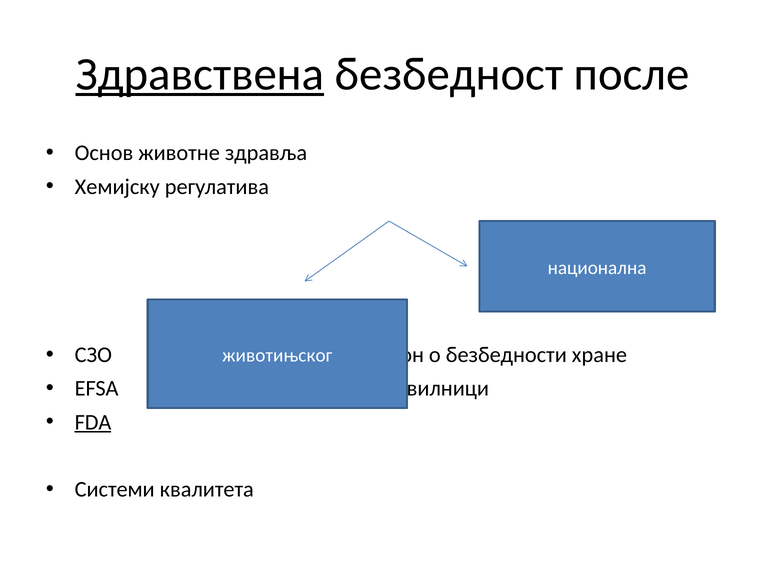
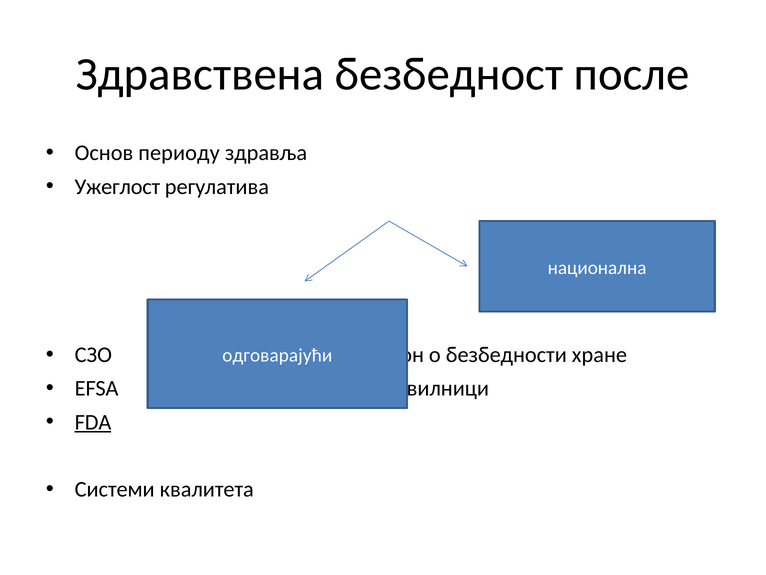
Здравствена underline: present -> none
животне: животне -> периоду
Хемијску: Хемијску -> Ужеглост
животињског: животињског -> одговарајући
